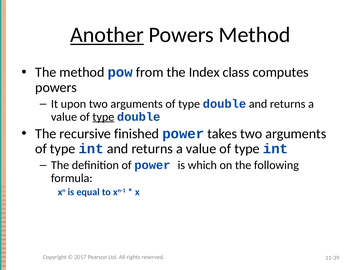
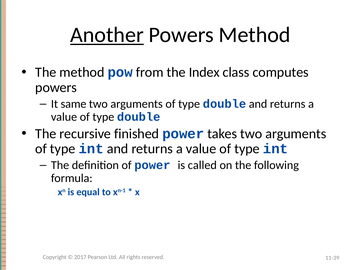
upon: upon -> same
type at (103, 117) underline: present -> none
which: which -> called
